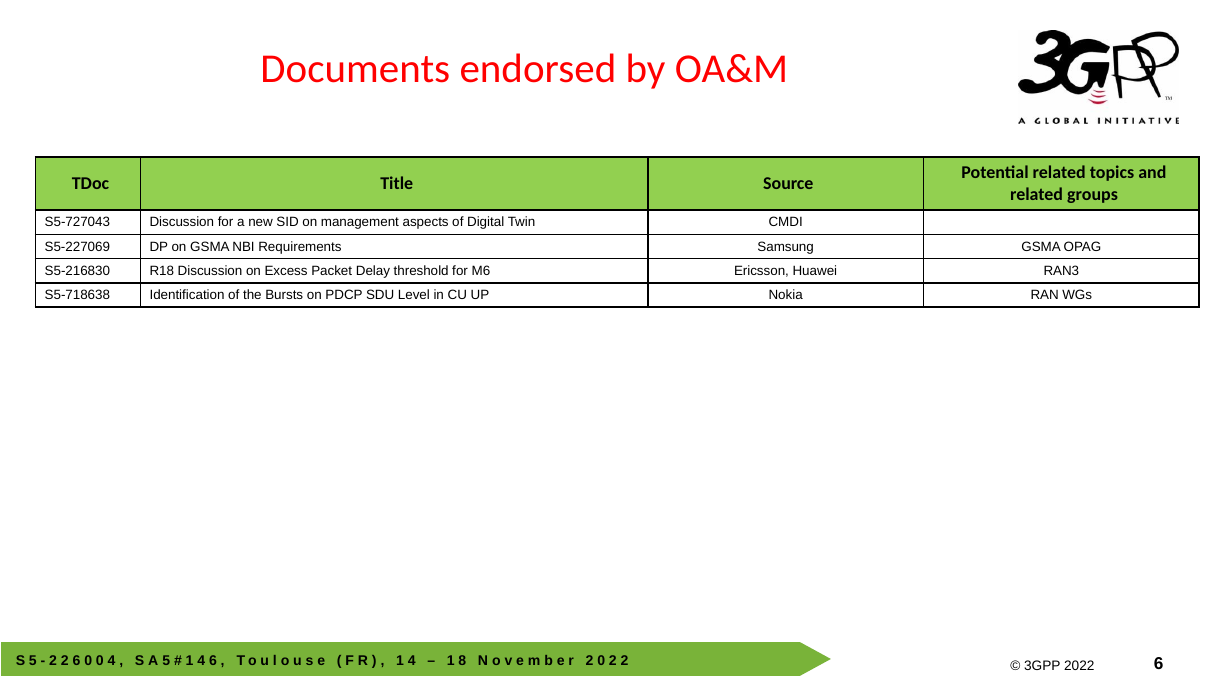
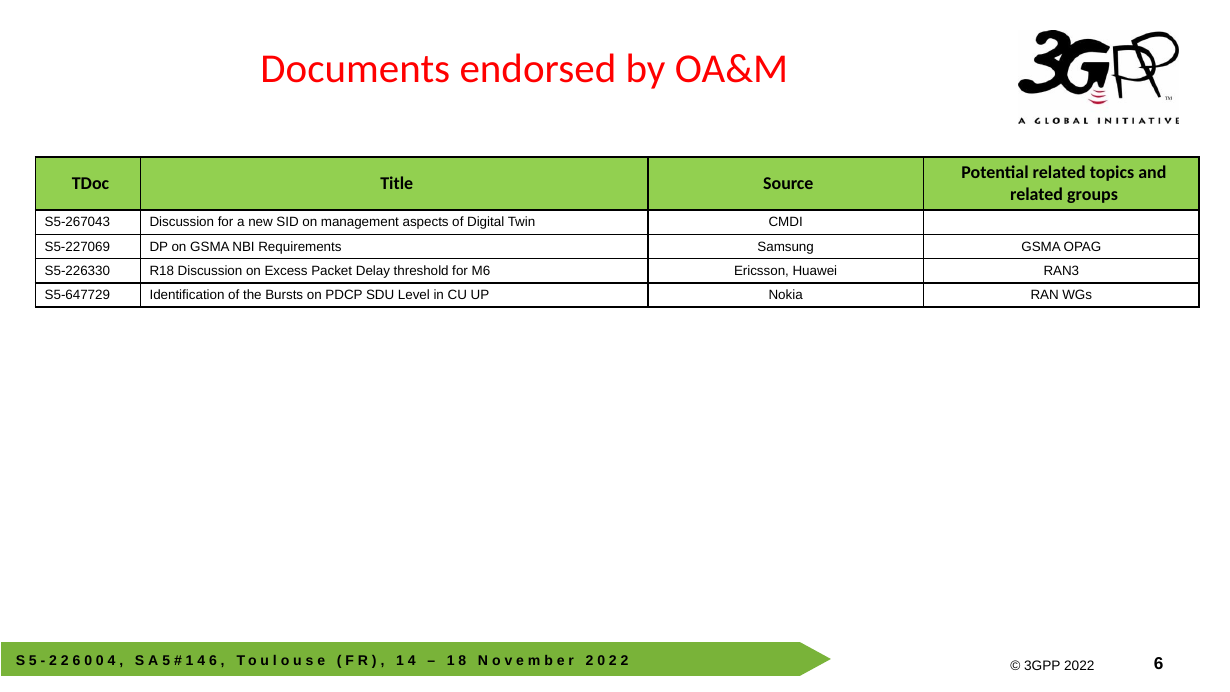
S5-727043: S5-727043 -> S5-267043
S5-216830: S5-216830 -> S5-226330
S5-718638: S5-718638 -> S5-647729
